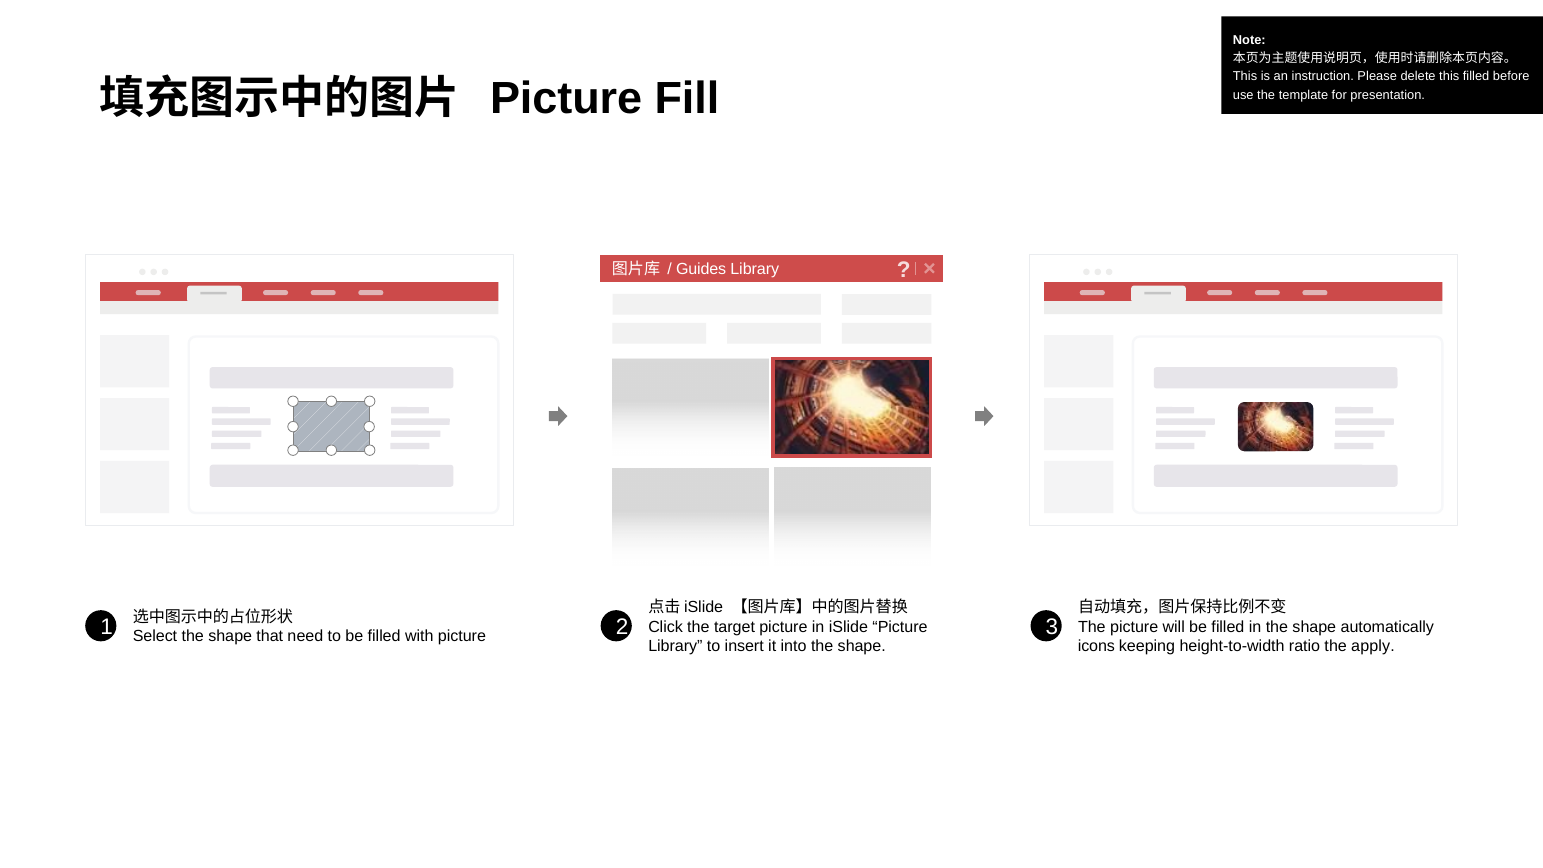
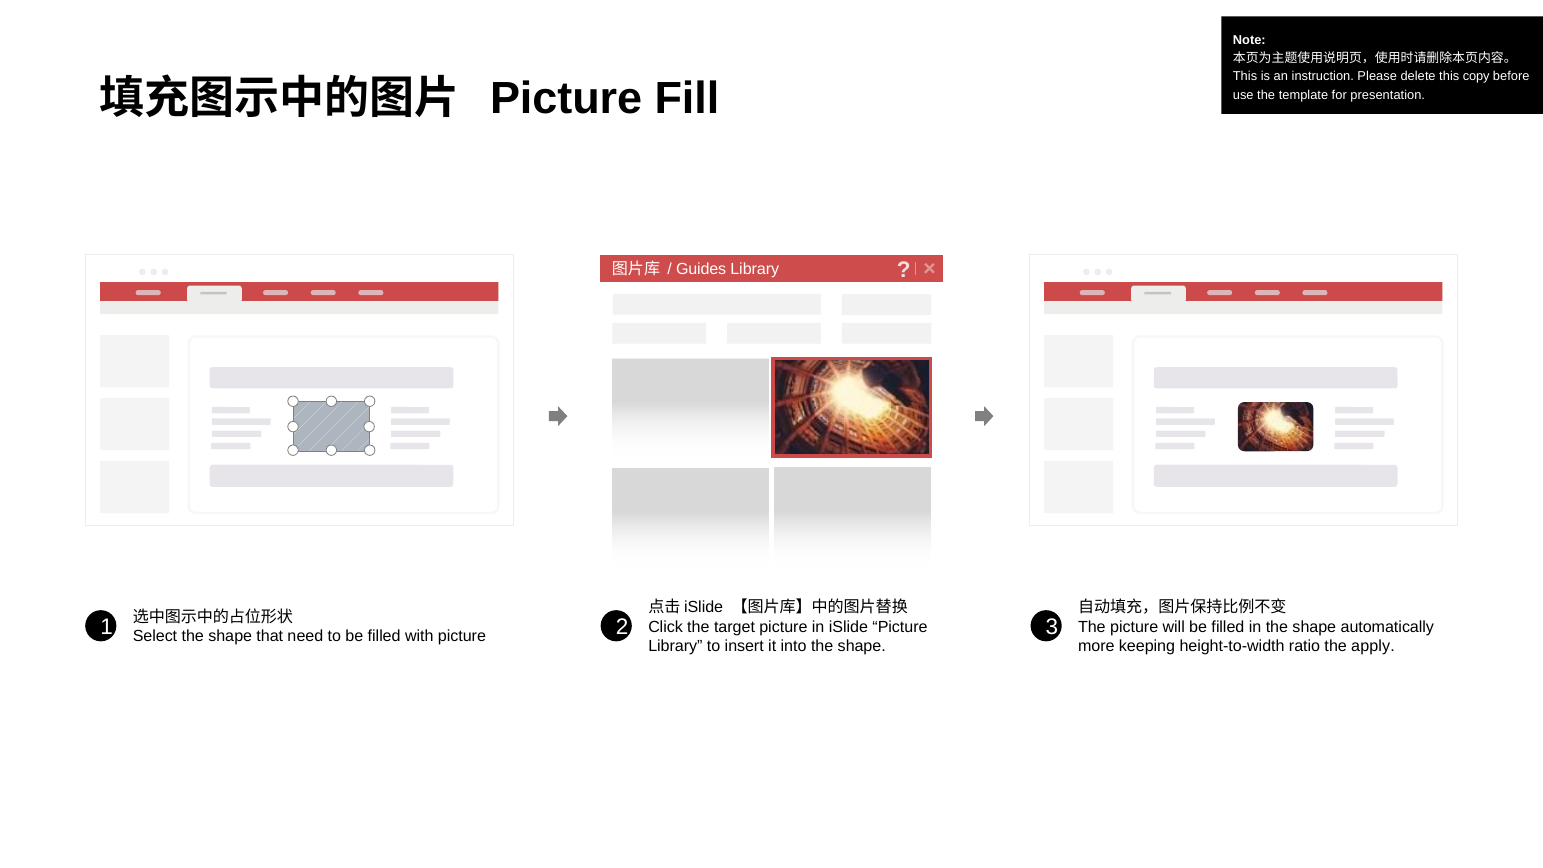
this filled: filled -> copy
icons: icons -> more
